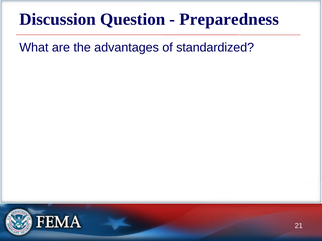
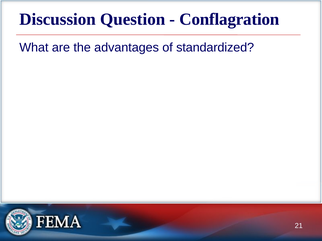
Preparedness: Preparedness -> Conflagration
